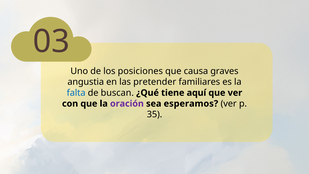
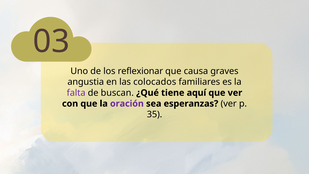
posiciones: posiciones -> reflexionar
pretender: pretender -> colocados
falta colour: blue -> purple
esperamos: esperamos -> esperanzas
